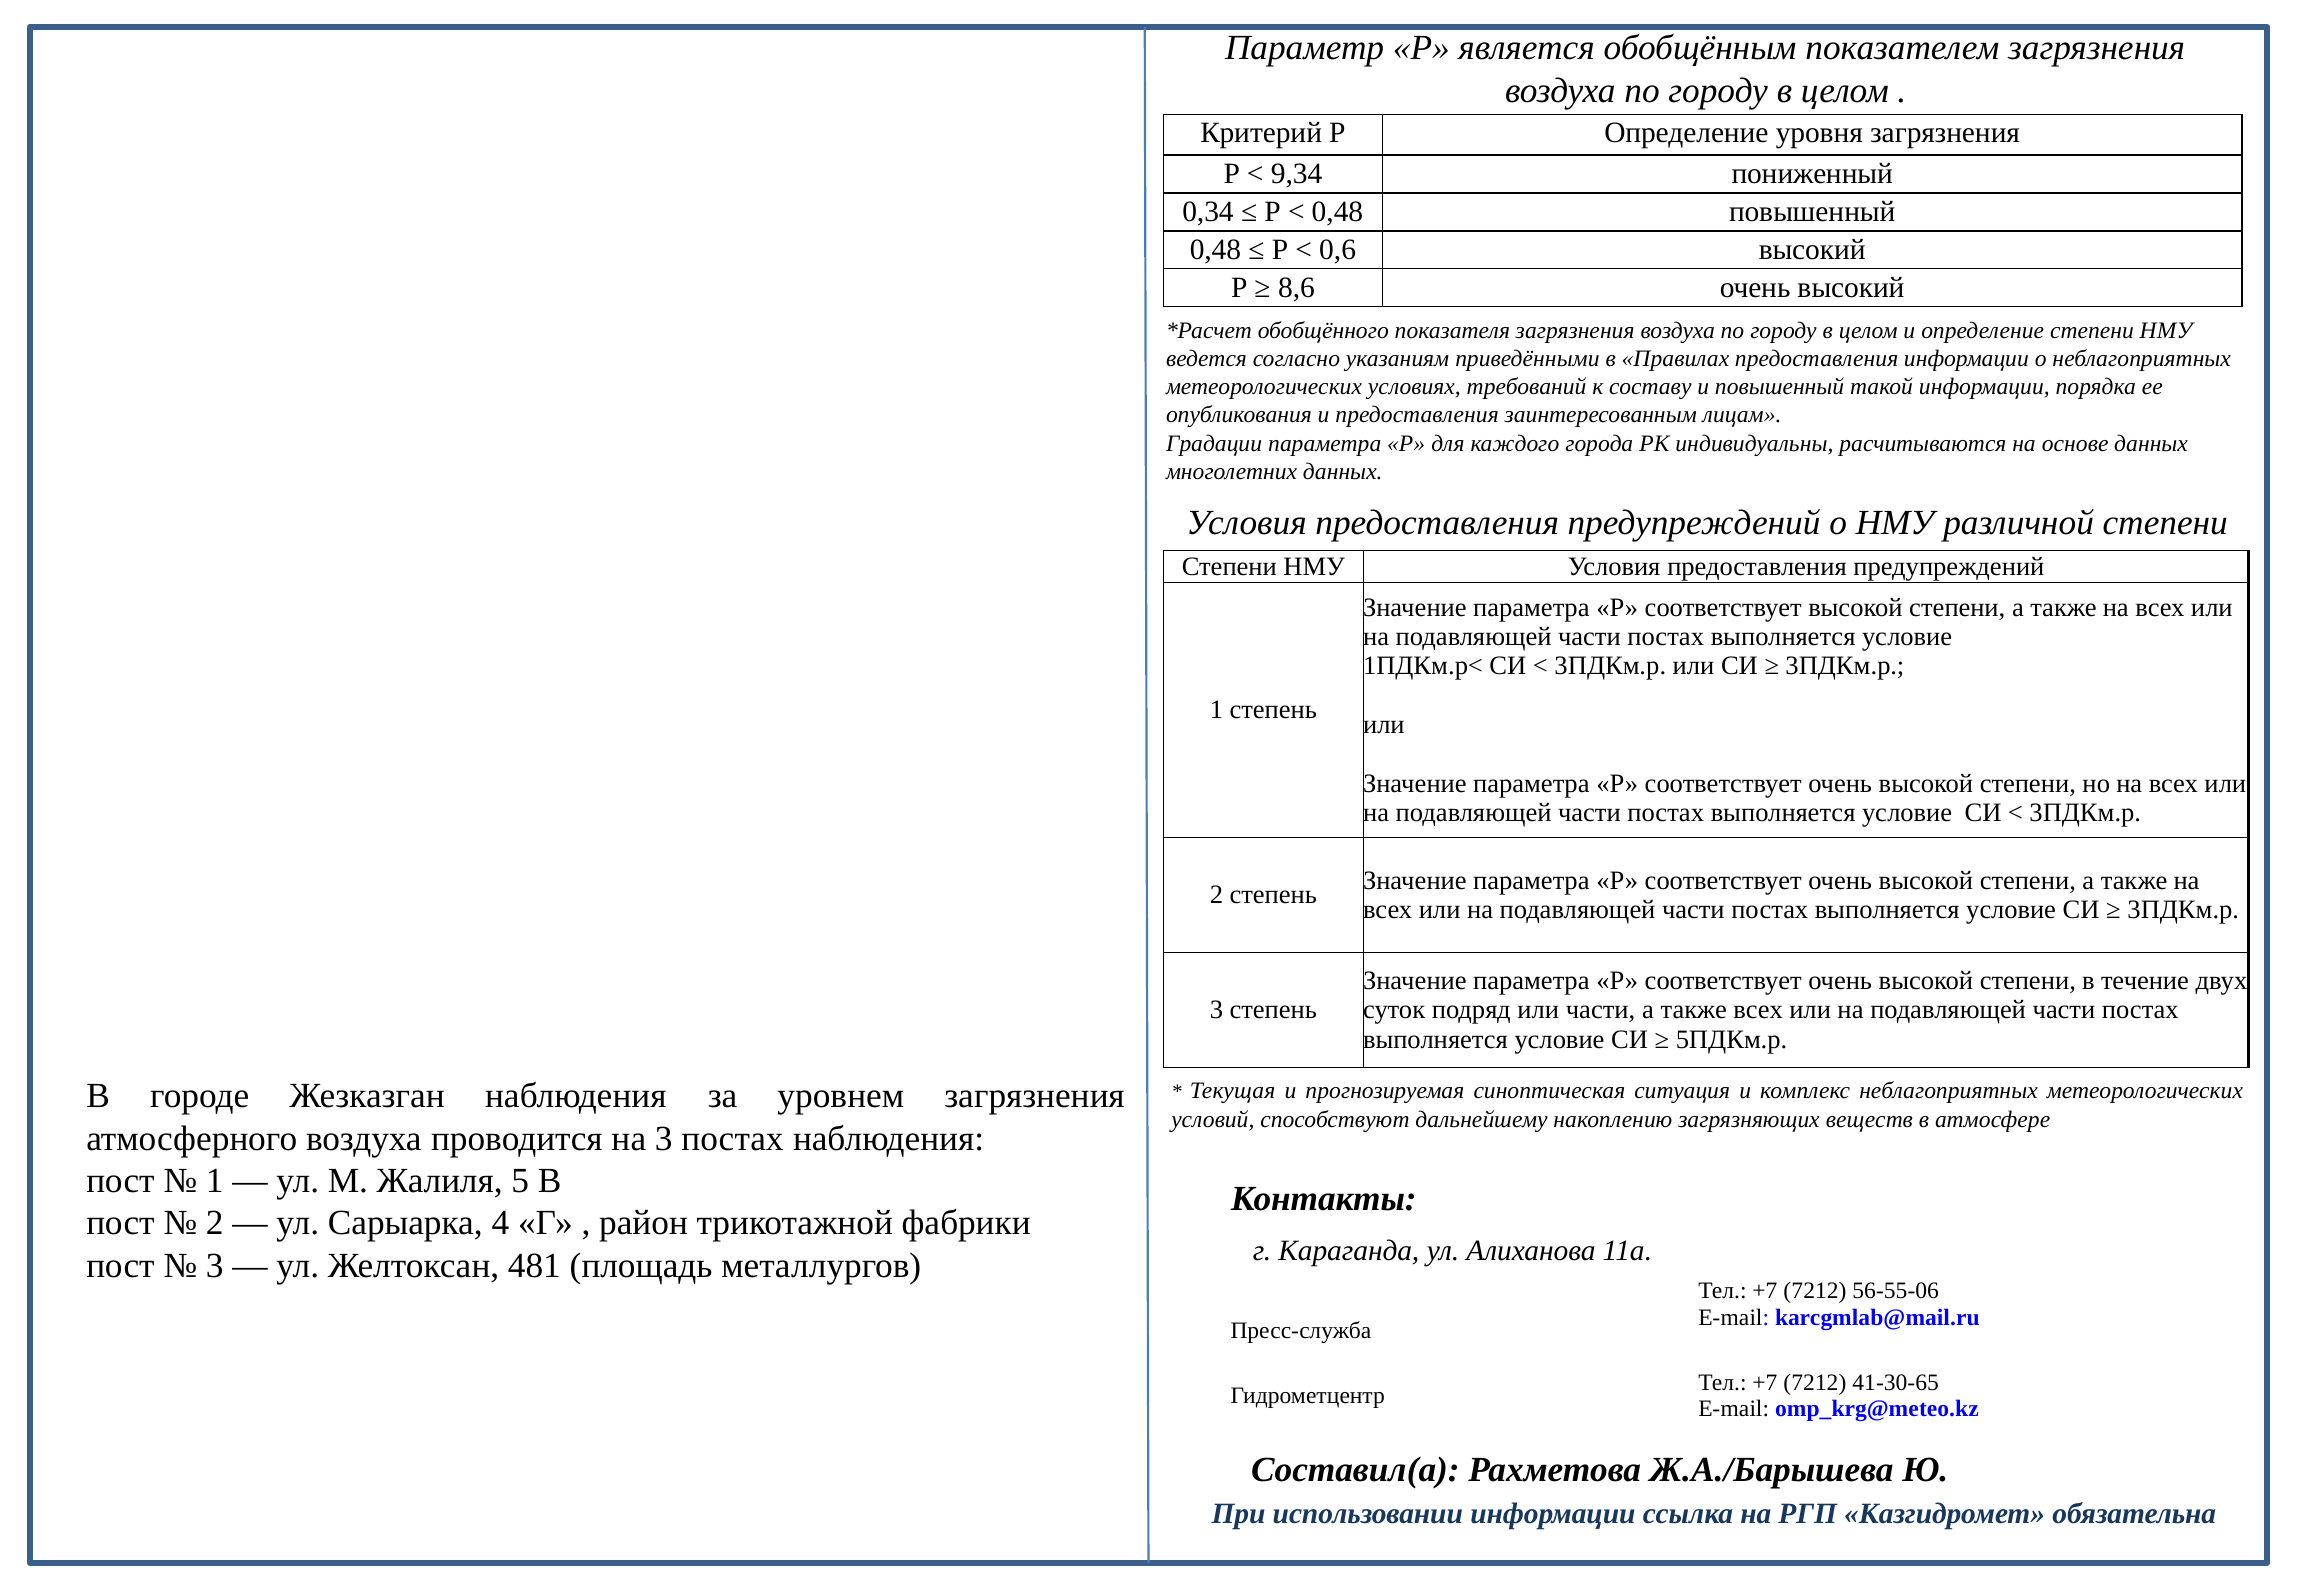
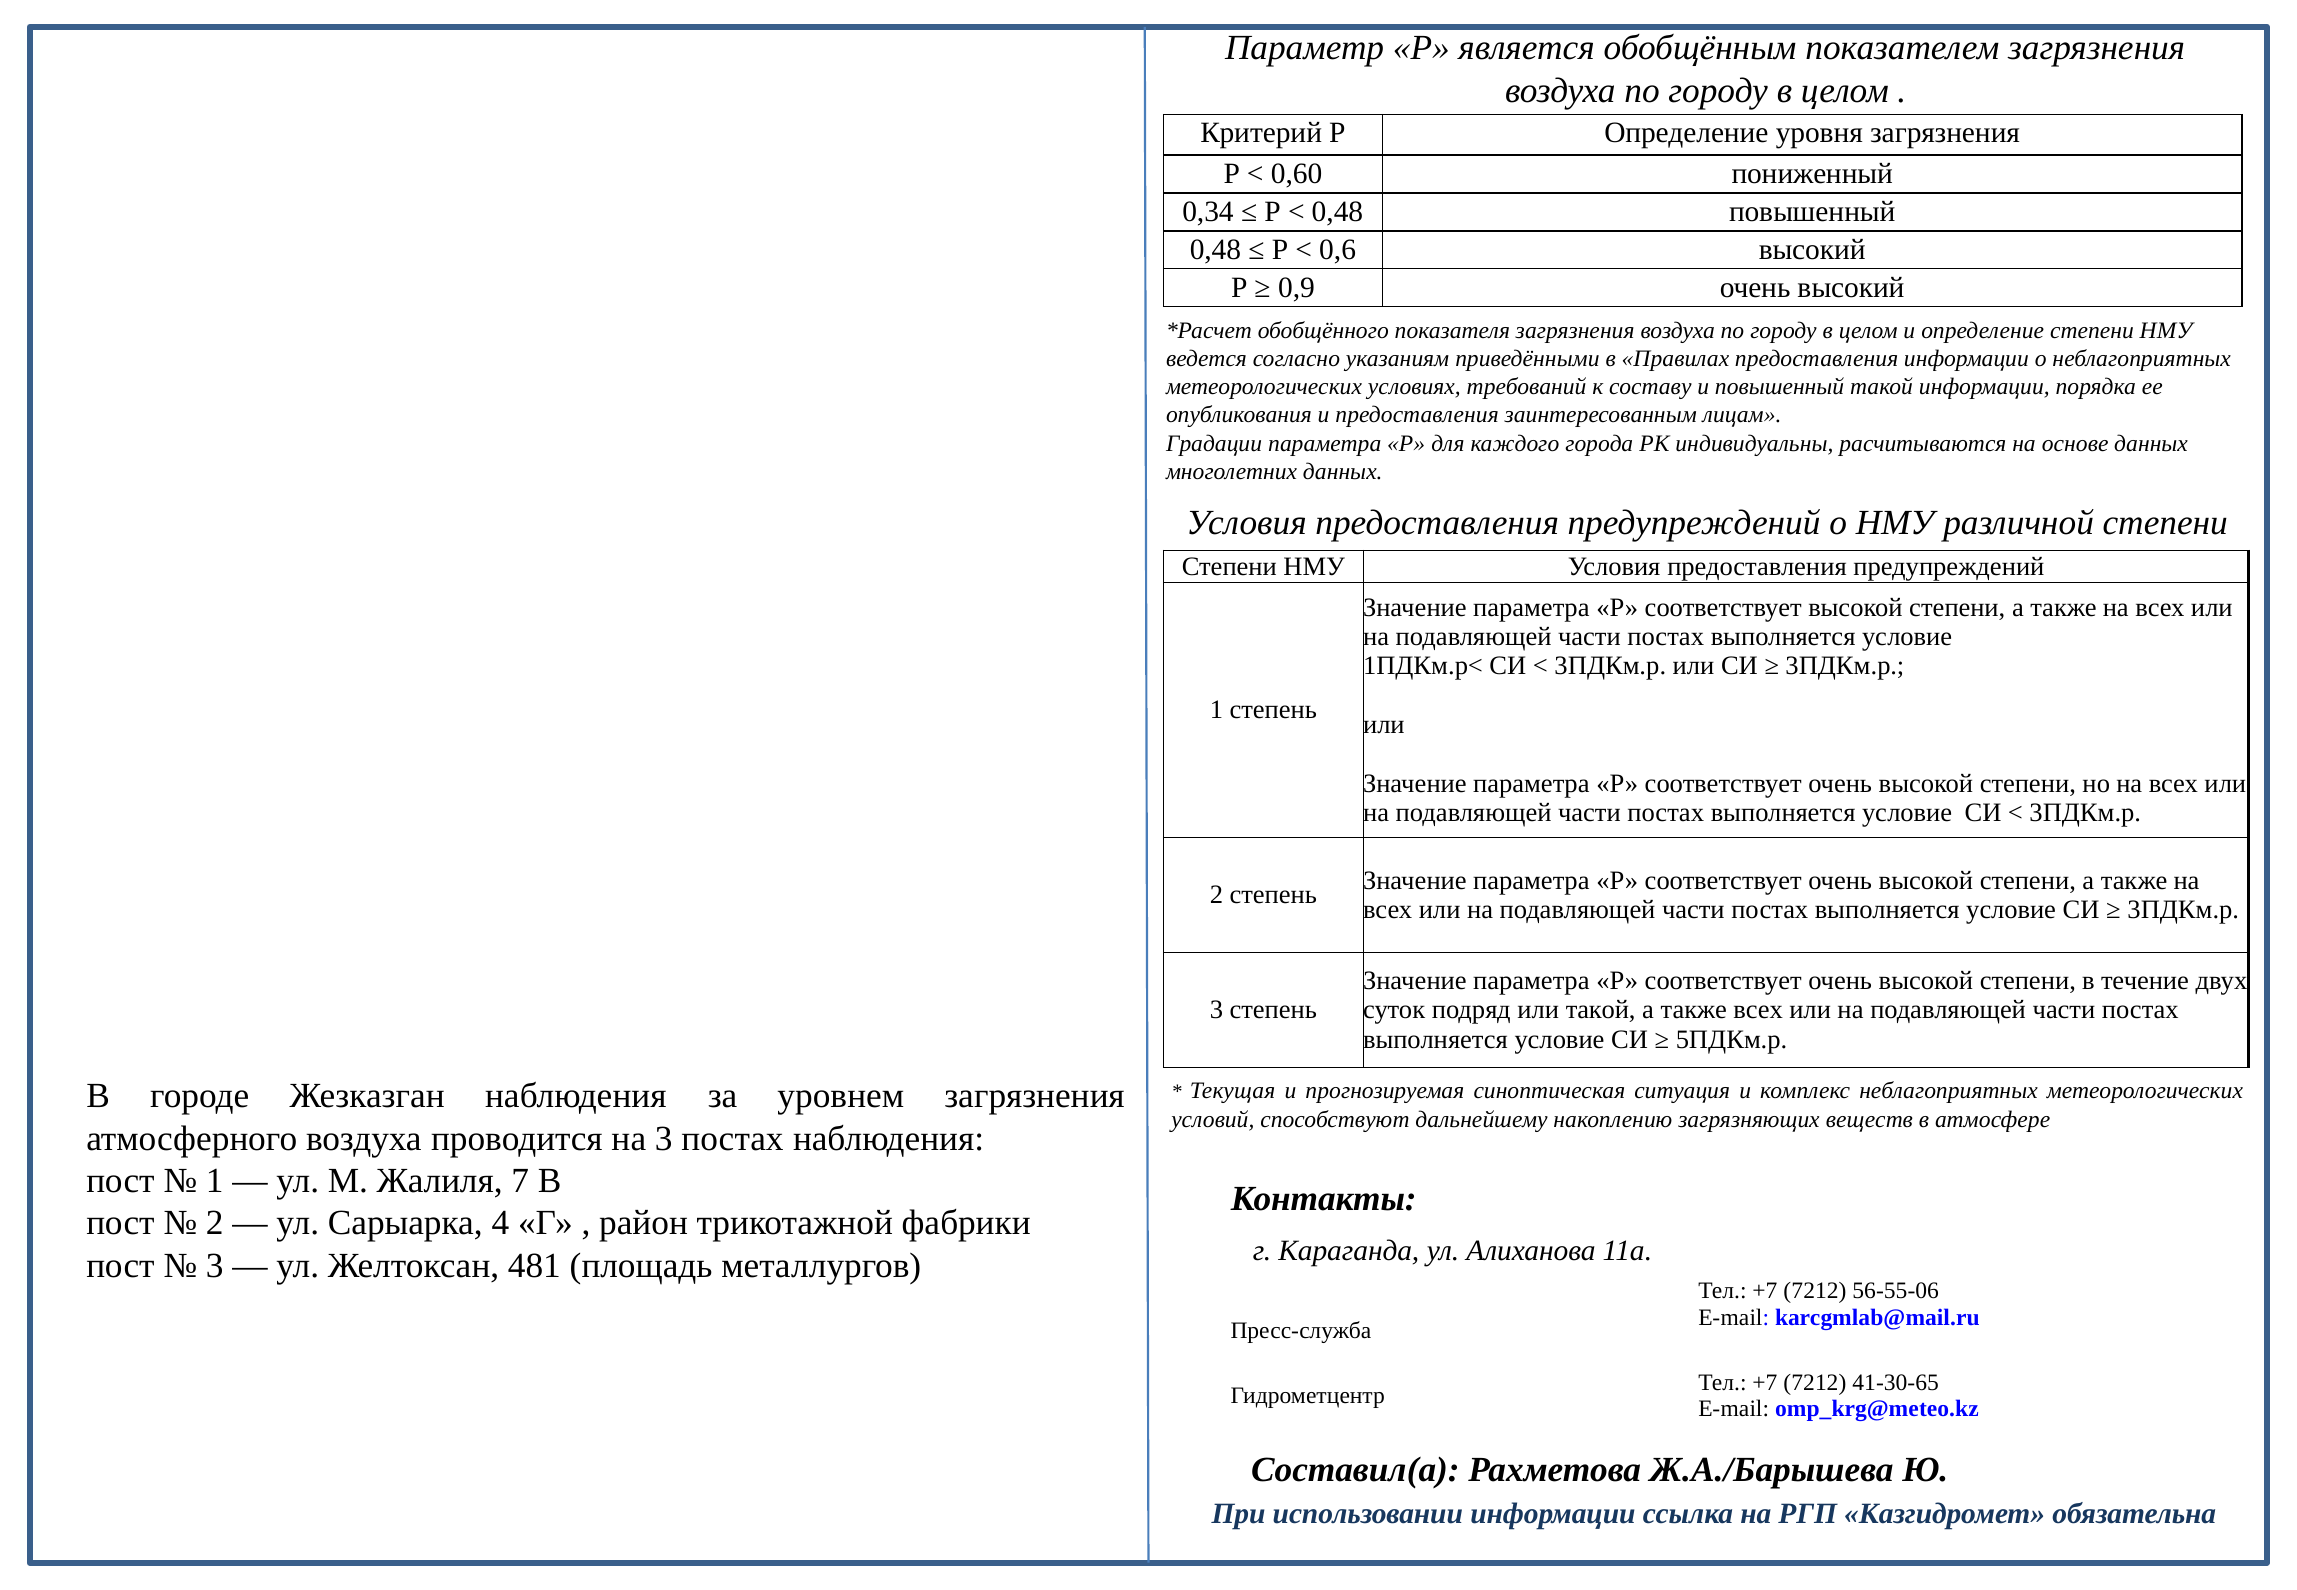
9,34: 9,34 -> 0,60
8,6: 8,6 -> 0,9
или части: части -> такой
5: 5 -> 7
